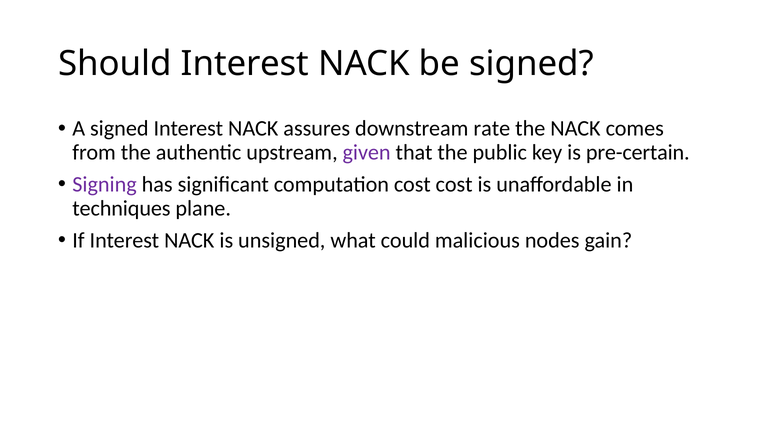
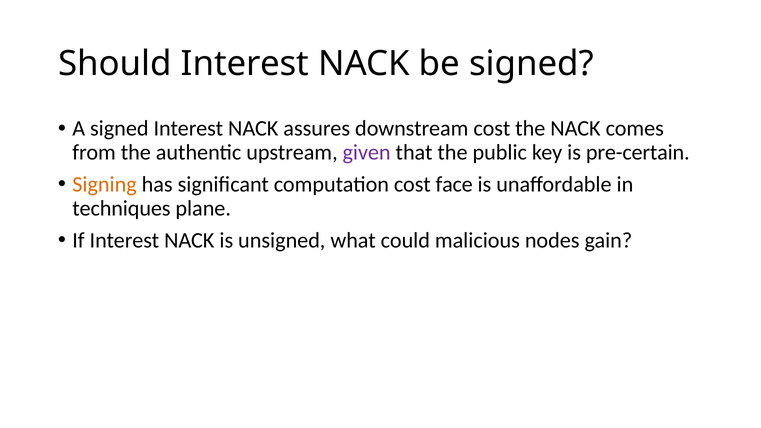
downstream rate: rate -> cost
Signing colour: purple -> orange
cost cost: cost -> face
